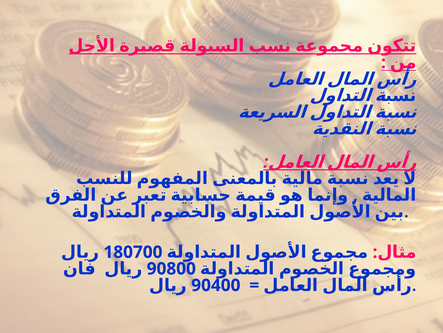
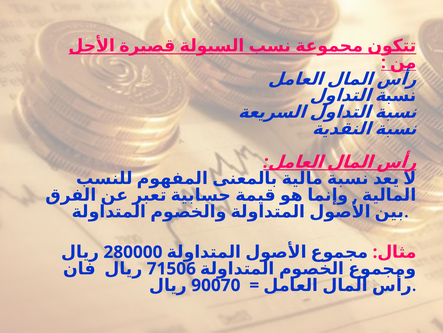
180700: 180700 -> 280000
90800: 90800 -> 71506
90400: 90400 -> 90070
